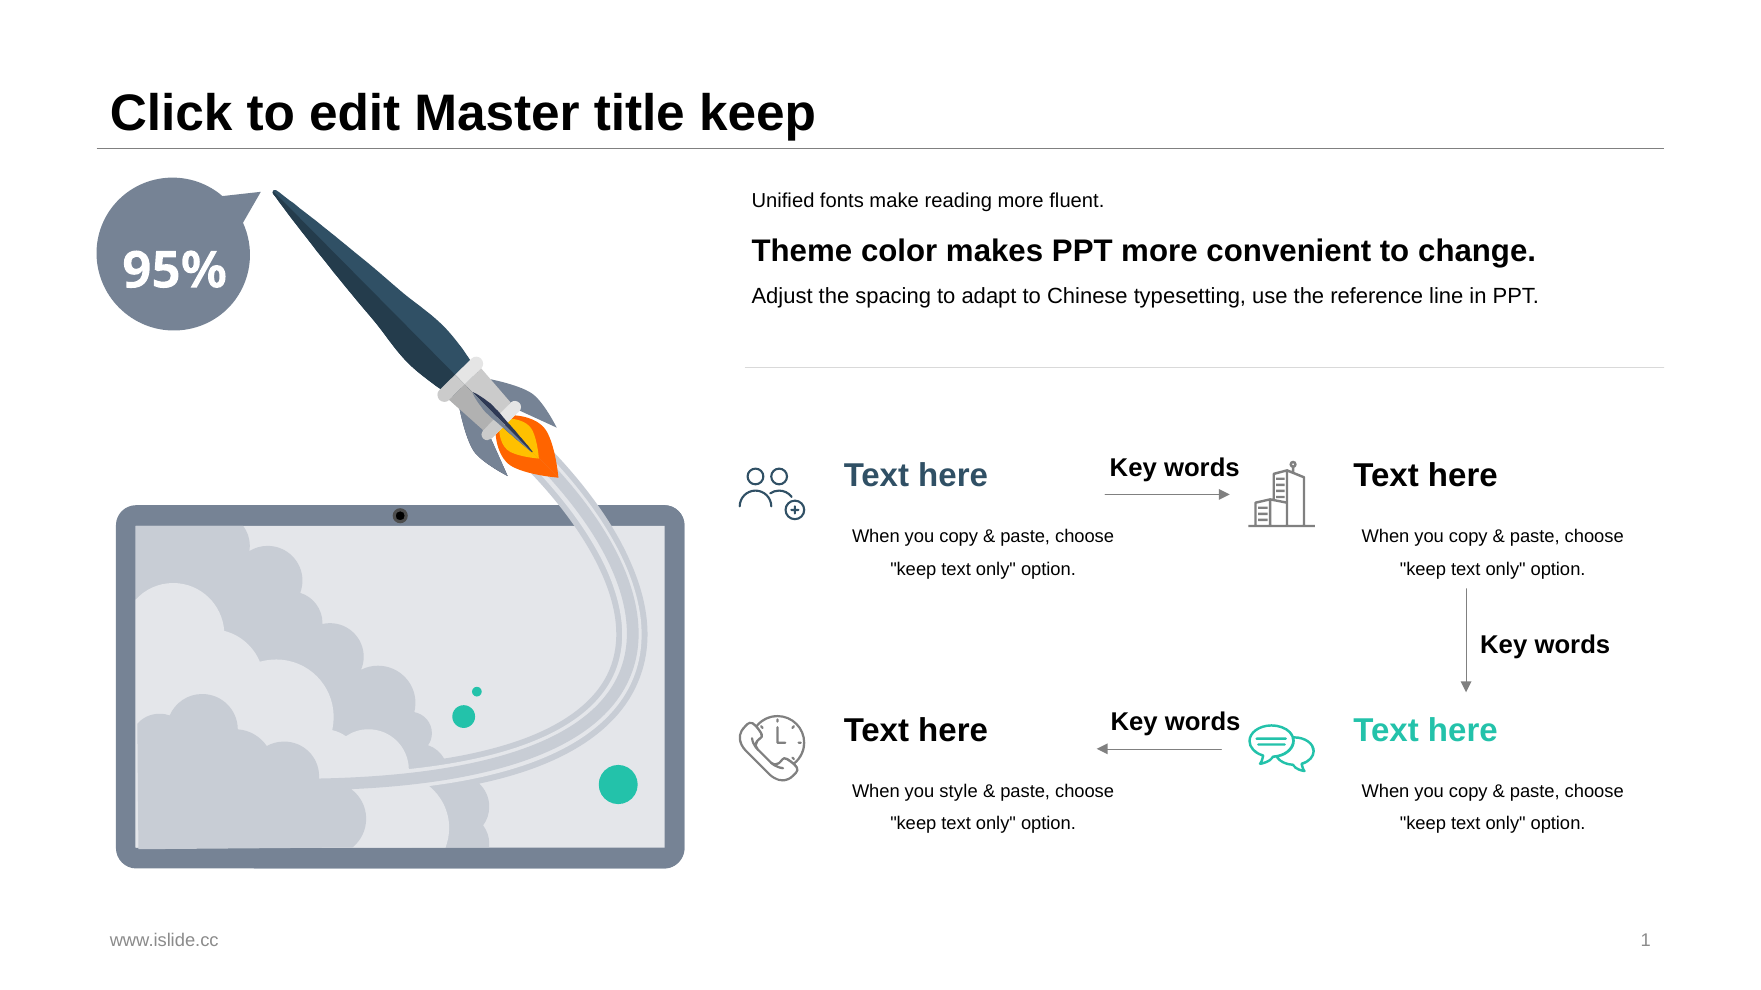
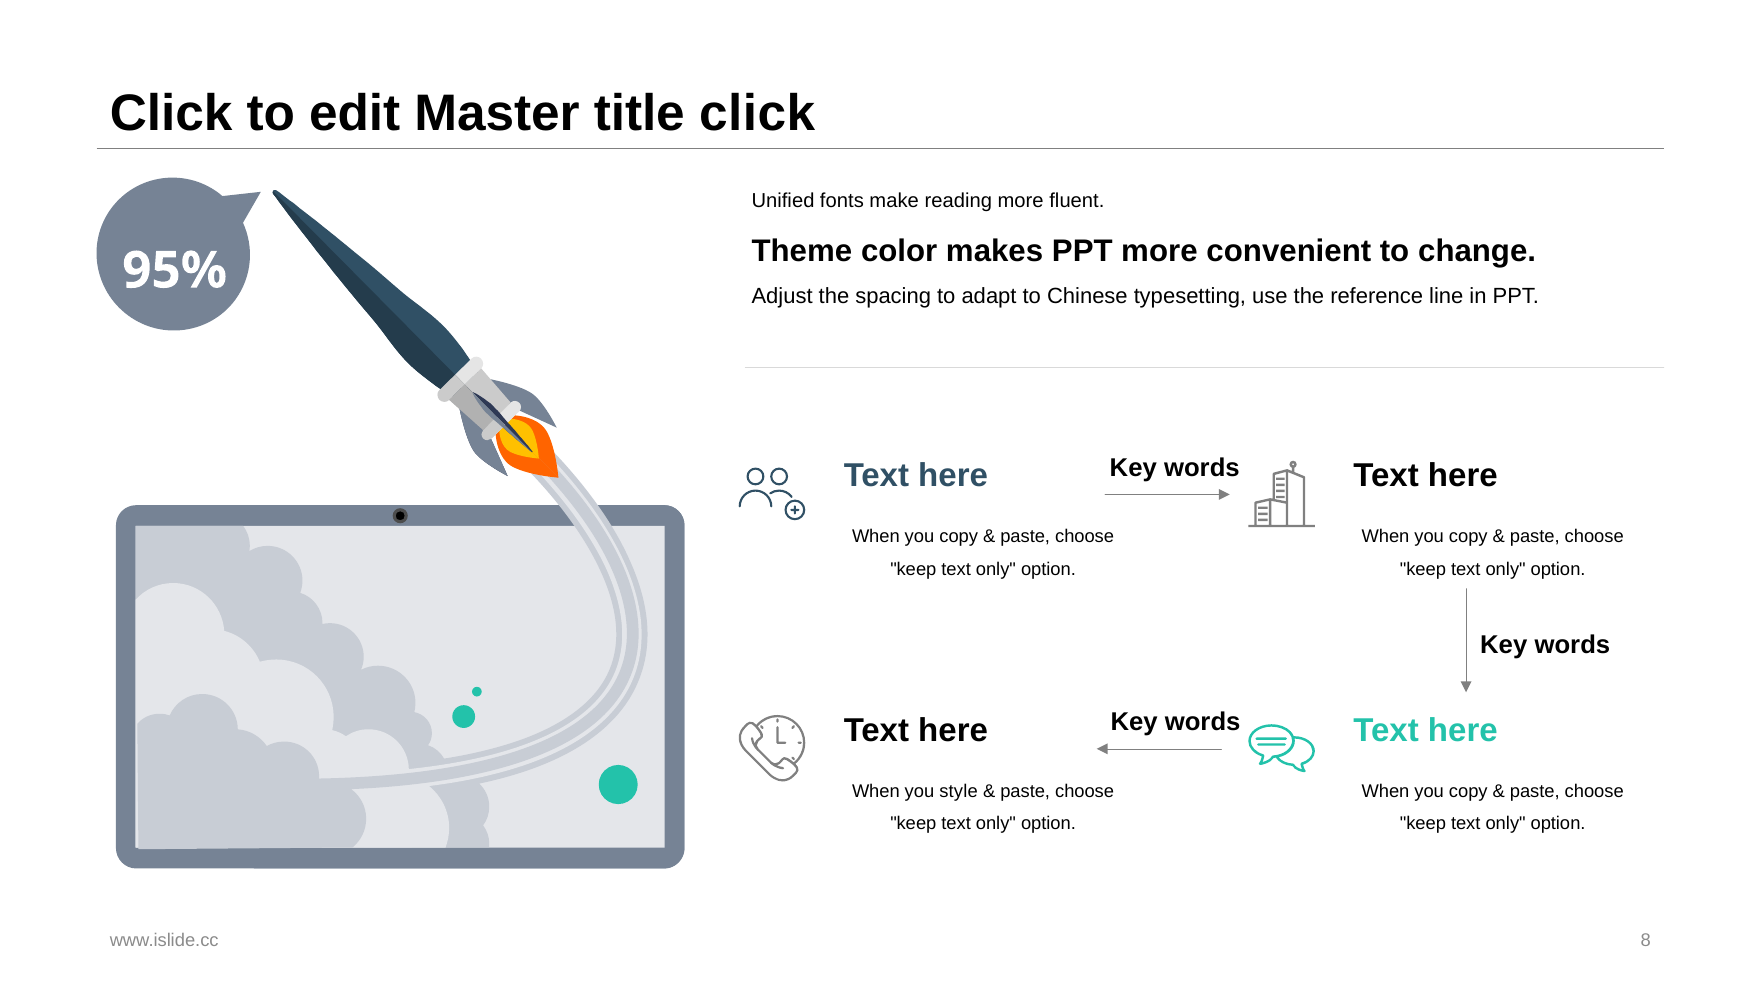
title keep: keep -> click
1: 1 -> 8
